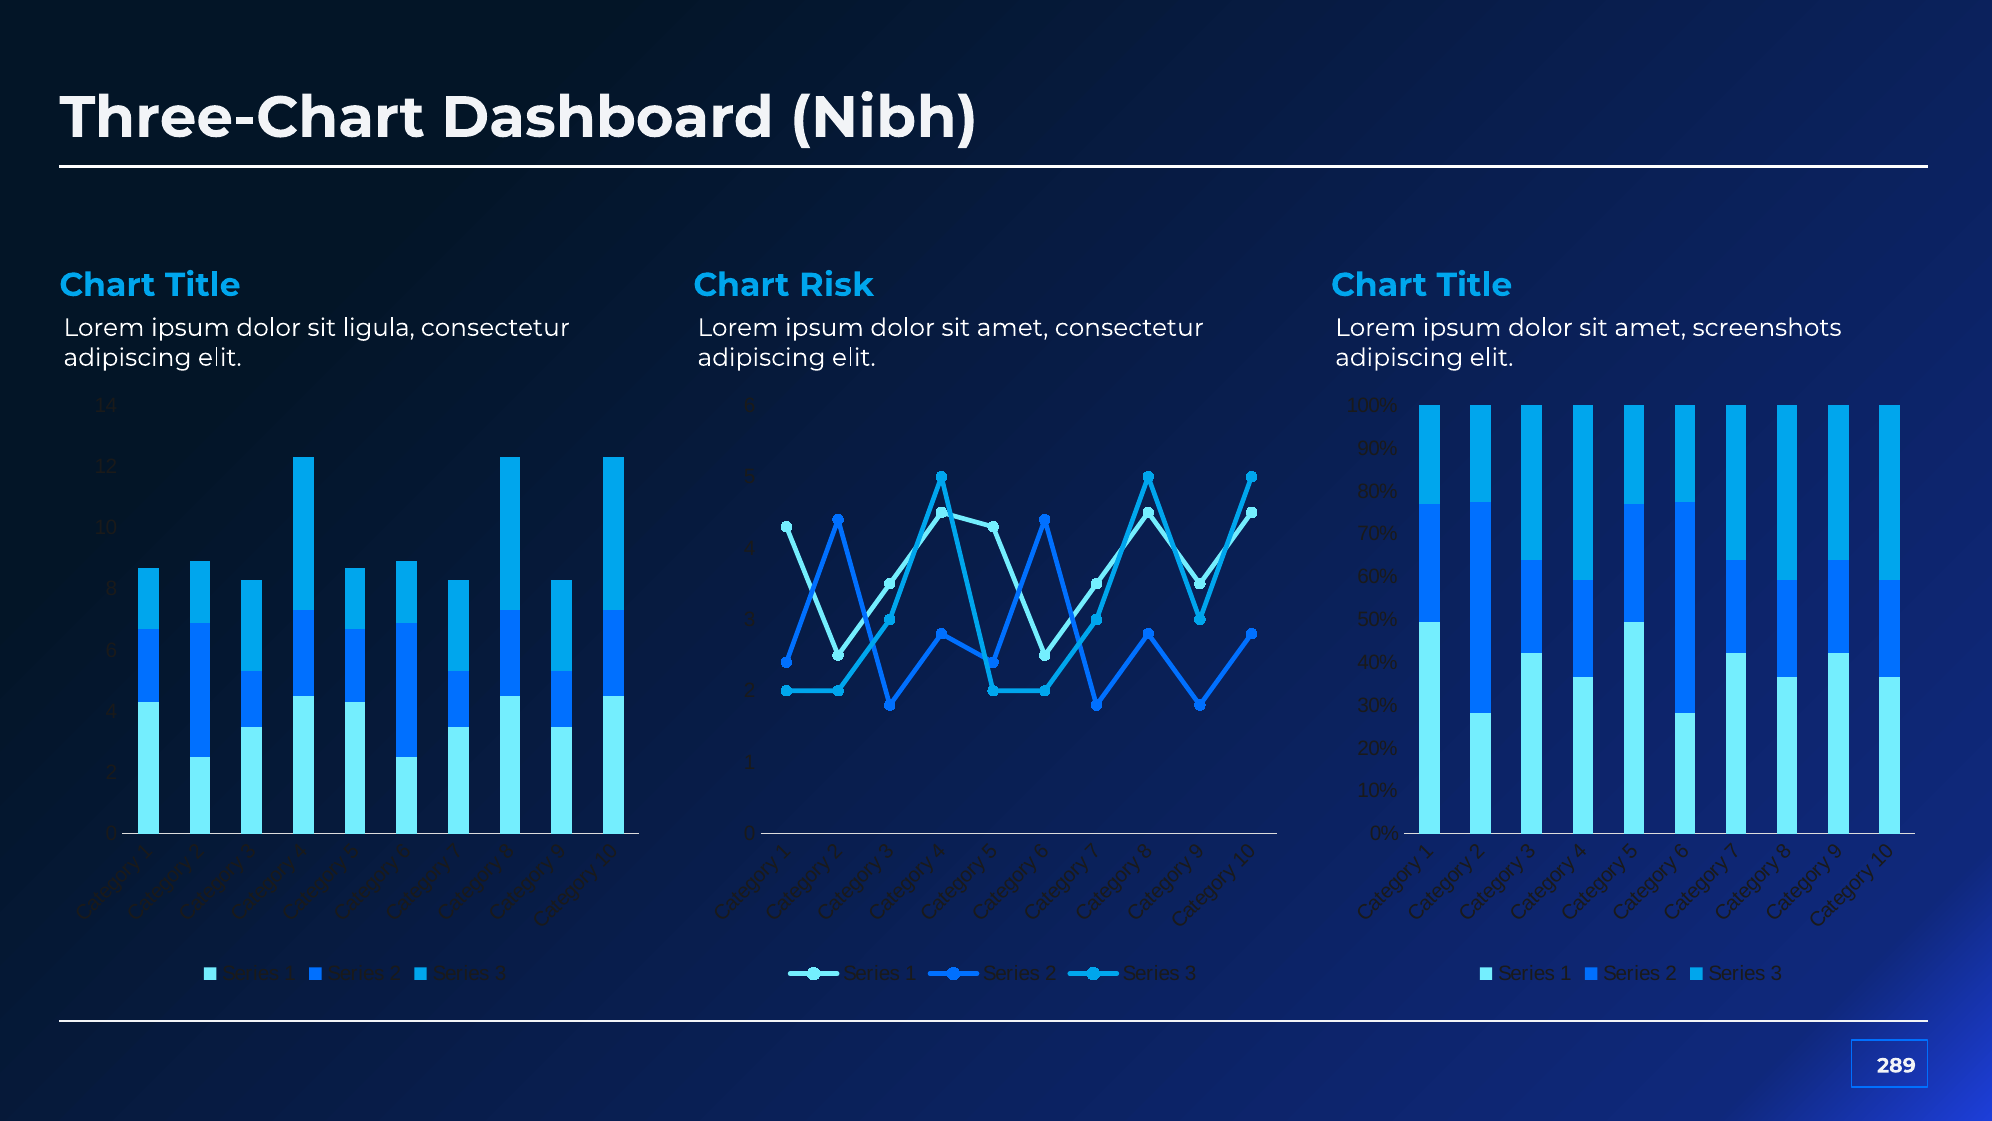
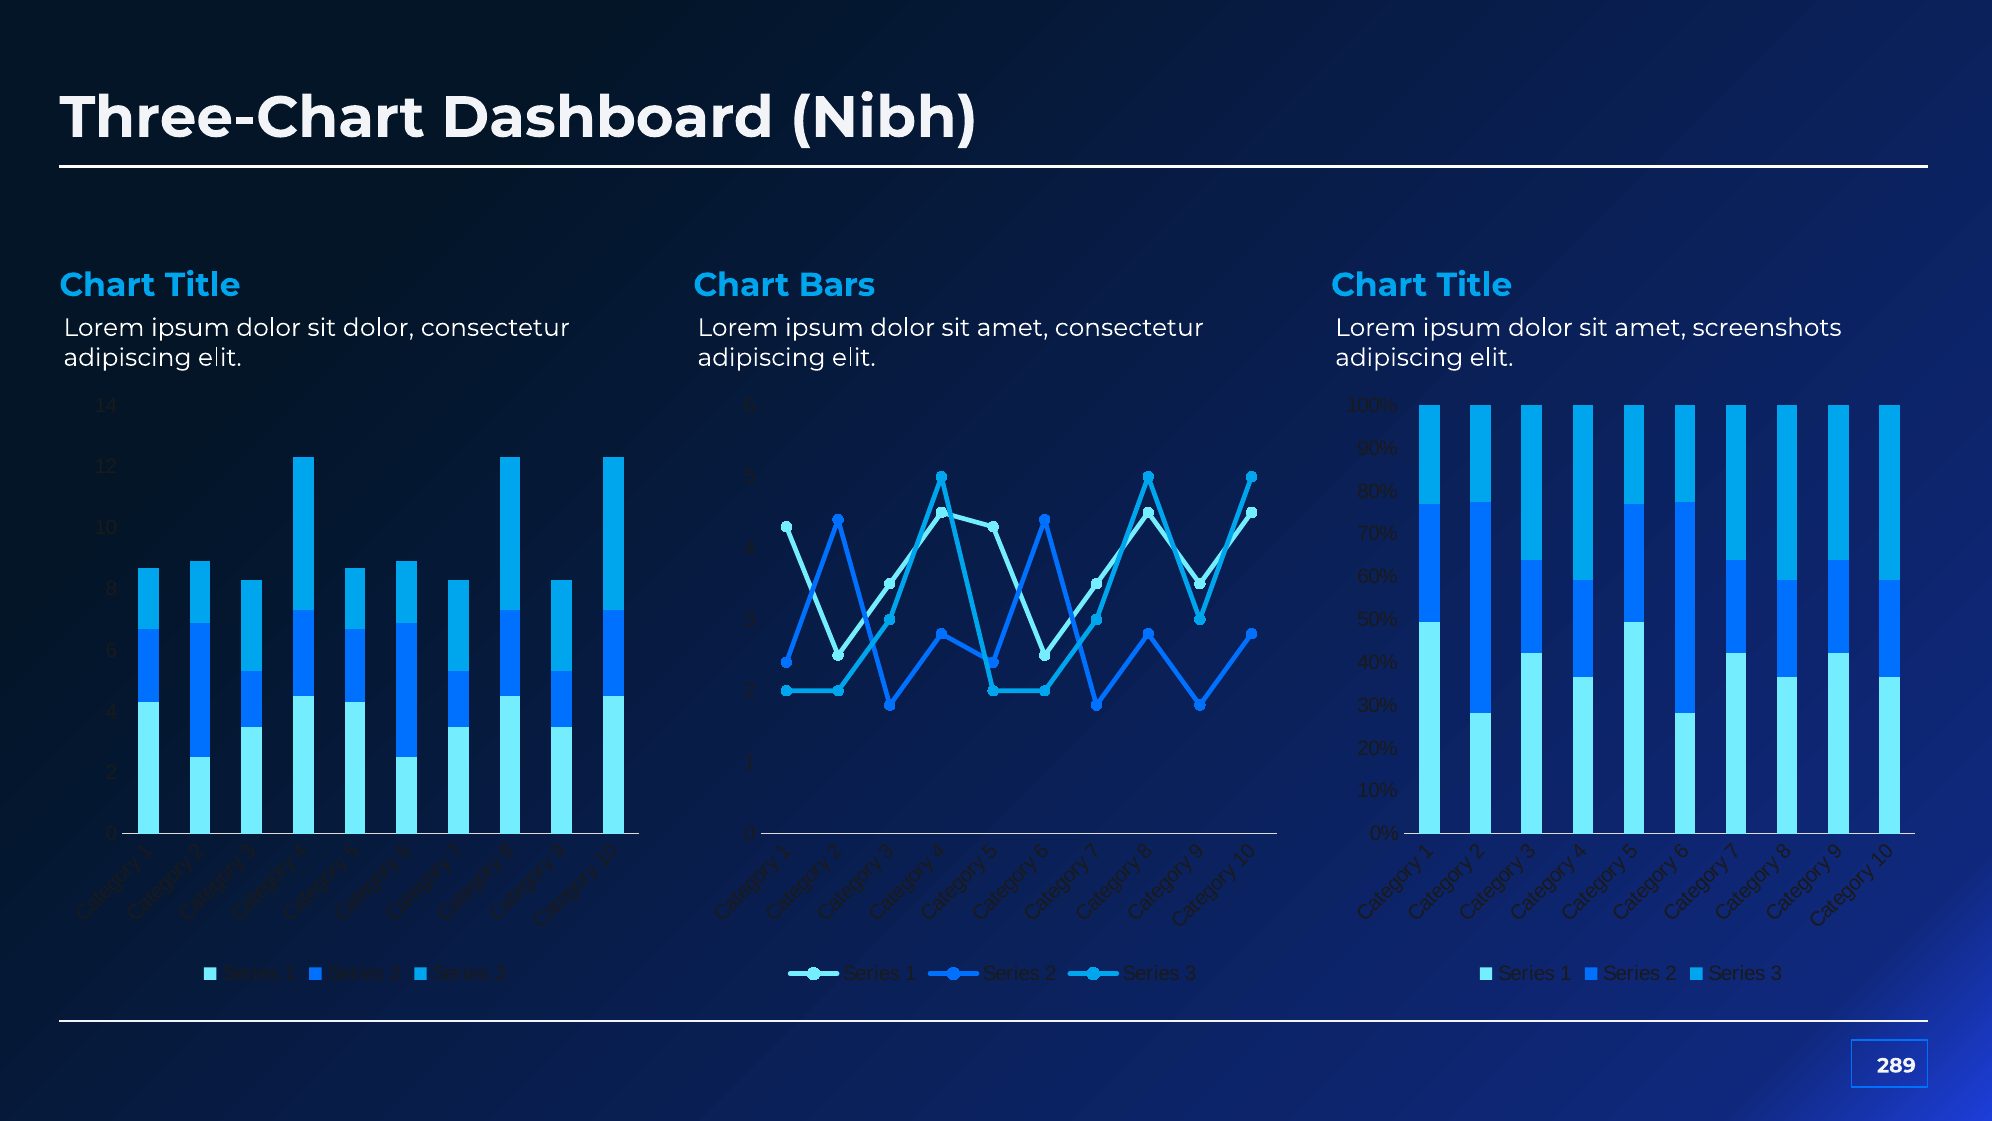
Risk: Risk -> Bars
sit ligula: ligula -> dolor
